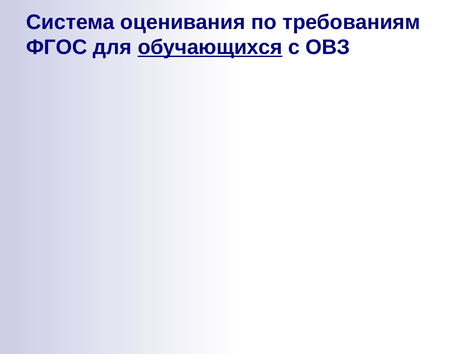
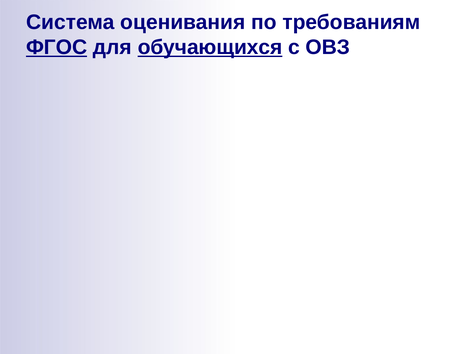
ФГОС underline: none -> present
